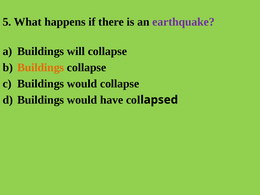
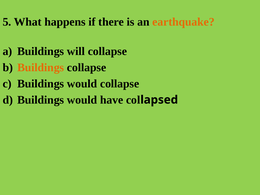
earthquake colour: purple -> orange
